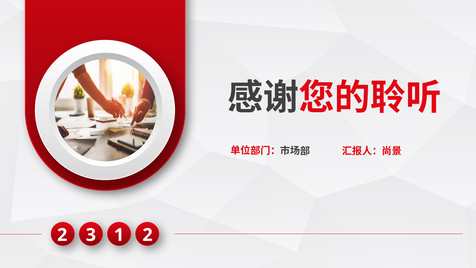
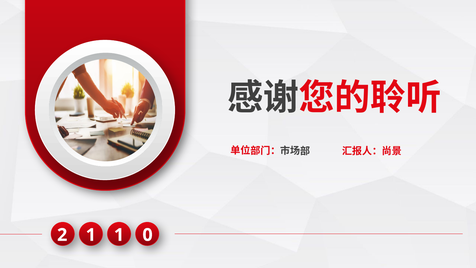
2 3: 3 -> 1
1 2: 2 -> 0
